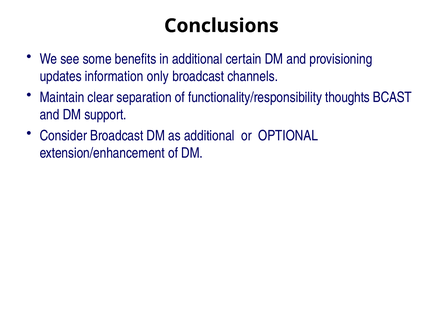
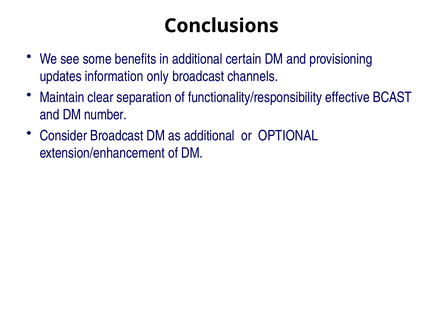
thoughts: thoughts -> effective
support: support -> number
